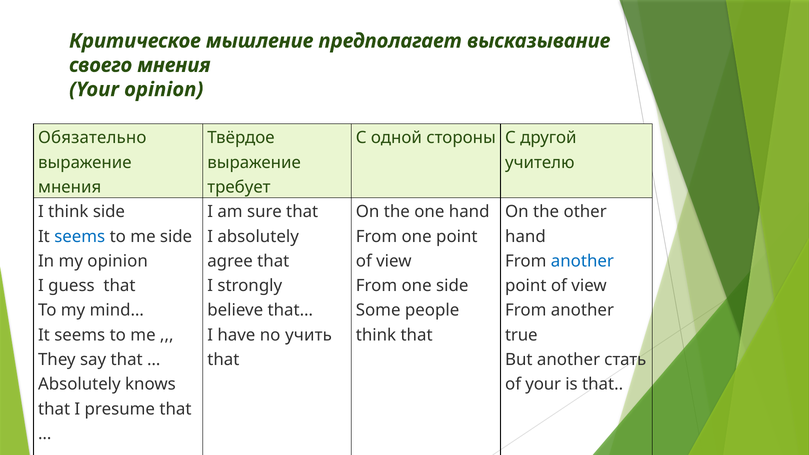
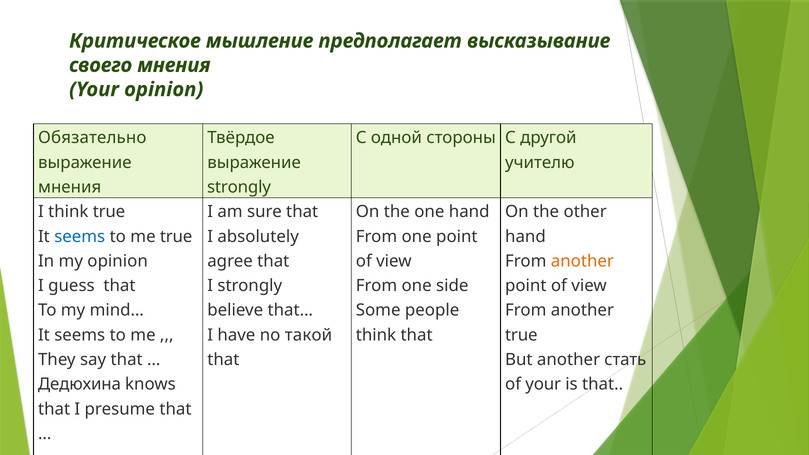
требует at (239, 187): требует -> strongly
think side: side -> true
me side: side -> true
another at (582, 261) colour: blue -> orange
учить: учить -> такой
Absolutely at (79, 384): Absolutely -> Дедюхина
